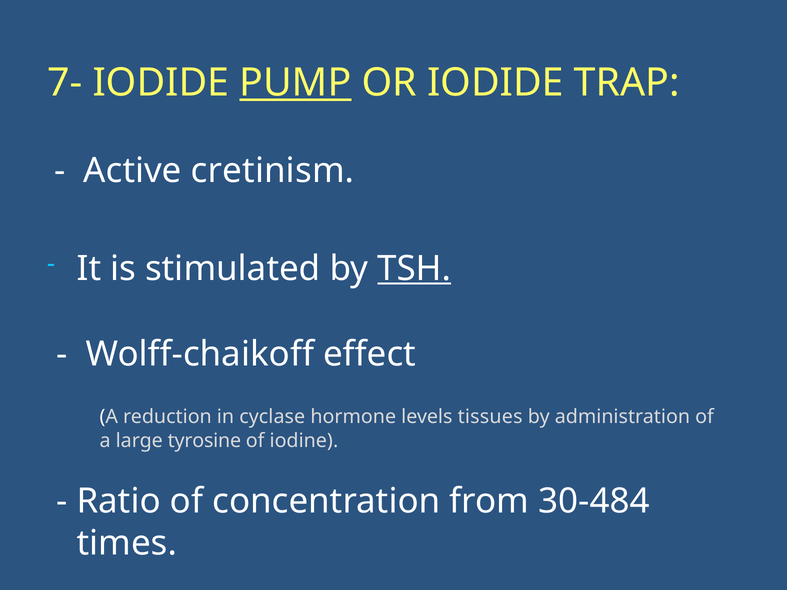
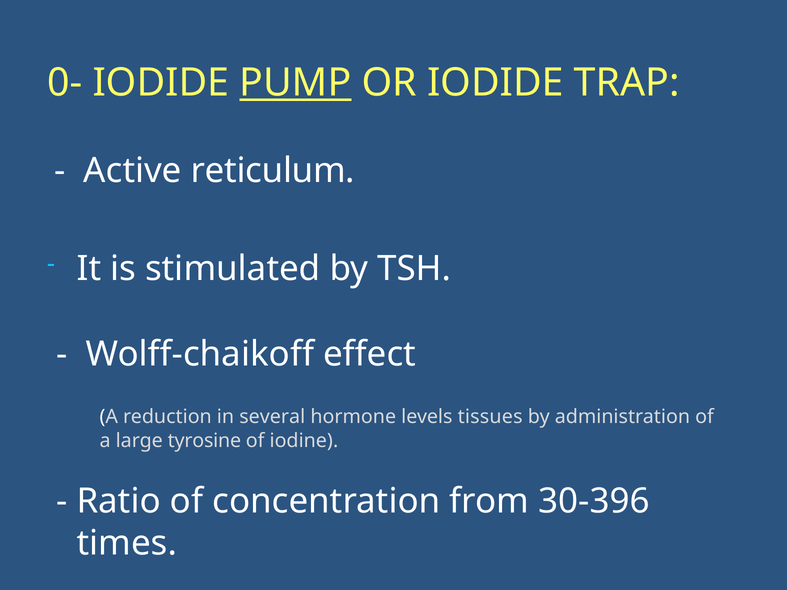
7-: 7- -> 0-
cretinism: cretinism -> reticulum
TSH underline: present -> none
cyclase: cyclase -> several
30-484: 30-484 -> 30-396
